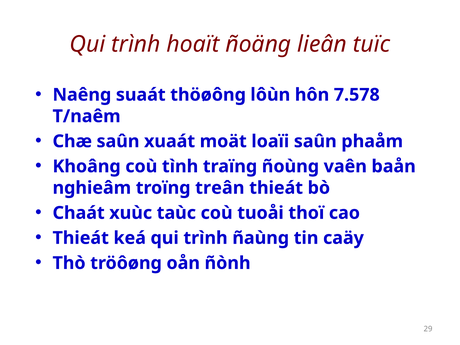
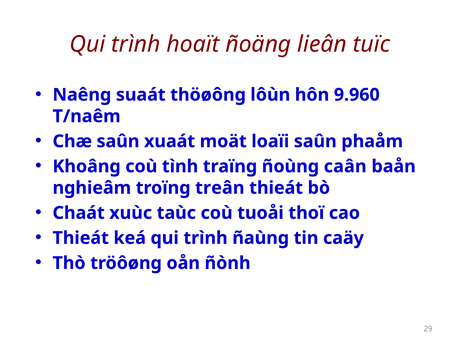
7.578: 7.578 -> 9.960
vaên: vaên -> caân
